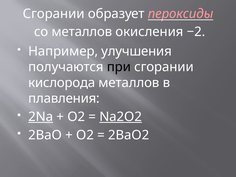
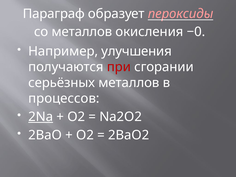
Сгорании at (54, 14): Сгорании -> Параграф
−2: −2 -> −0
при colour: black -> red
кислорода: кислорода -> серьёзных
плавления: плавления -> процессов
Na2O2 underline: present -> none
